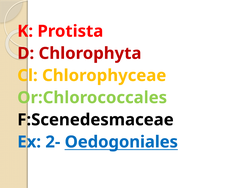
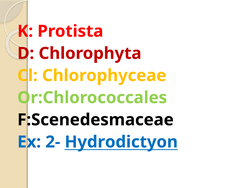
Oedogoniales: Oedogoniales -> Hydrodictyon
